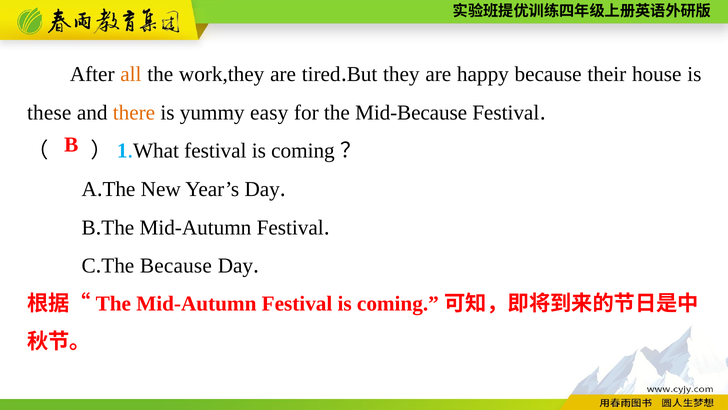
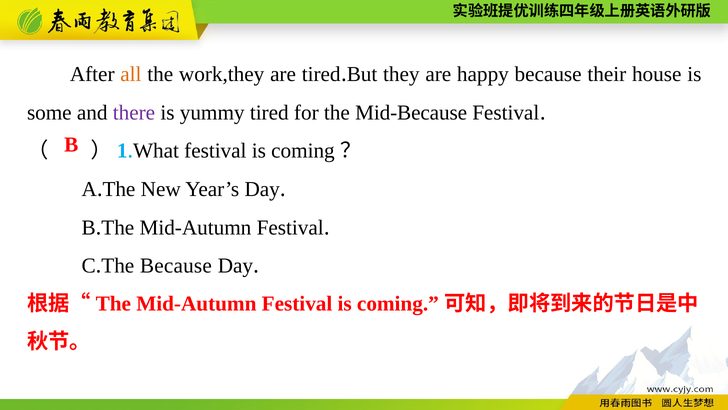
these: these -> some
there colour: orange -> purple
yummy easy: easy -> tired
